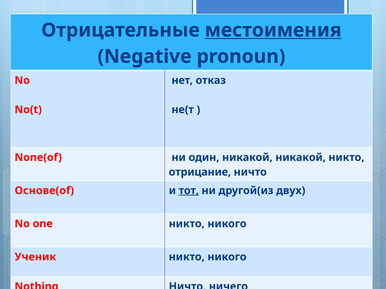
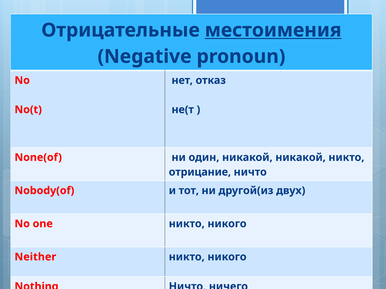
Основе(of: Основе(of -> Nobody(of
тот underline: present -> none
Ученик: Ученик -> Neither
